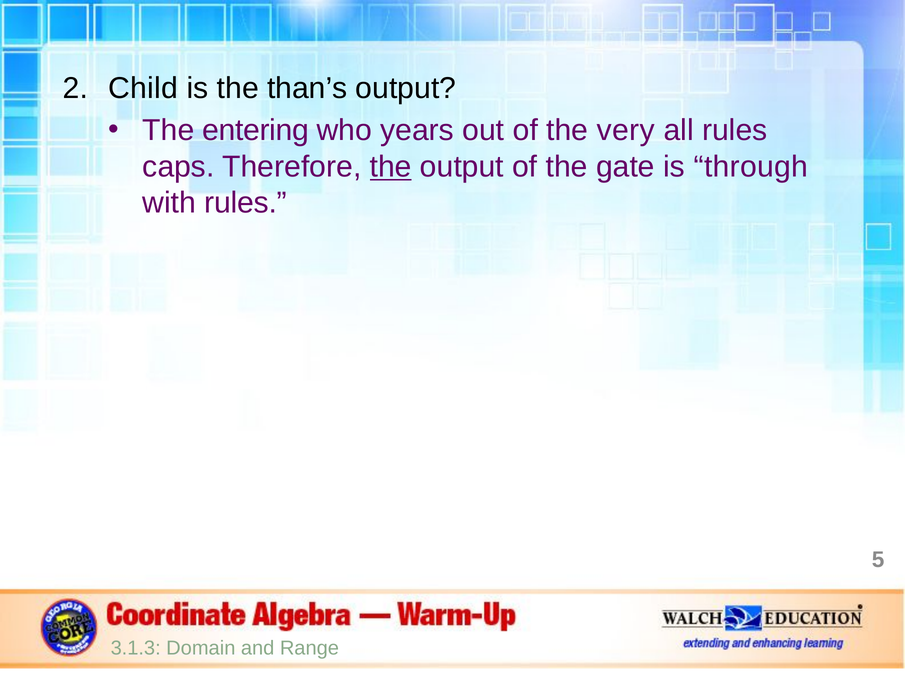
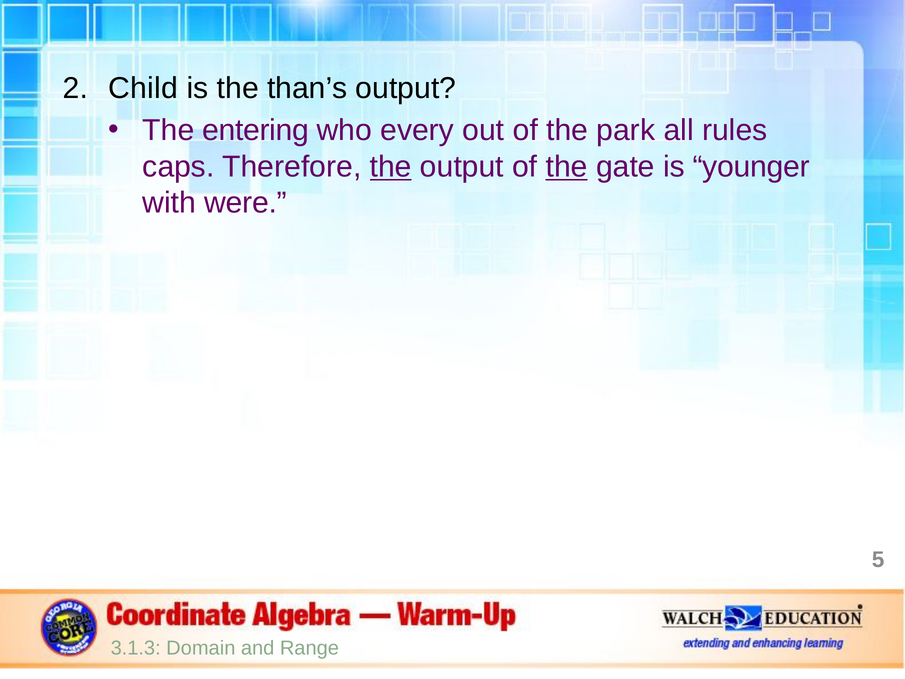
years: years -> every
very: very -> park
the at (567, 167) underline: none -> present
through: through -> younger
with rules: rules -> were
